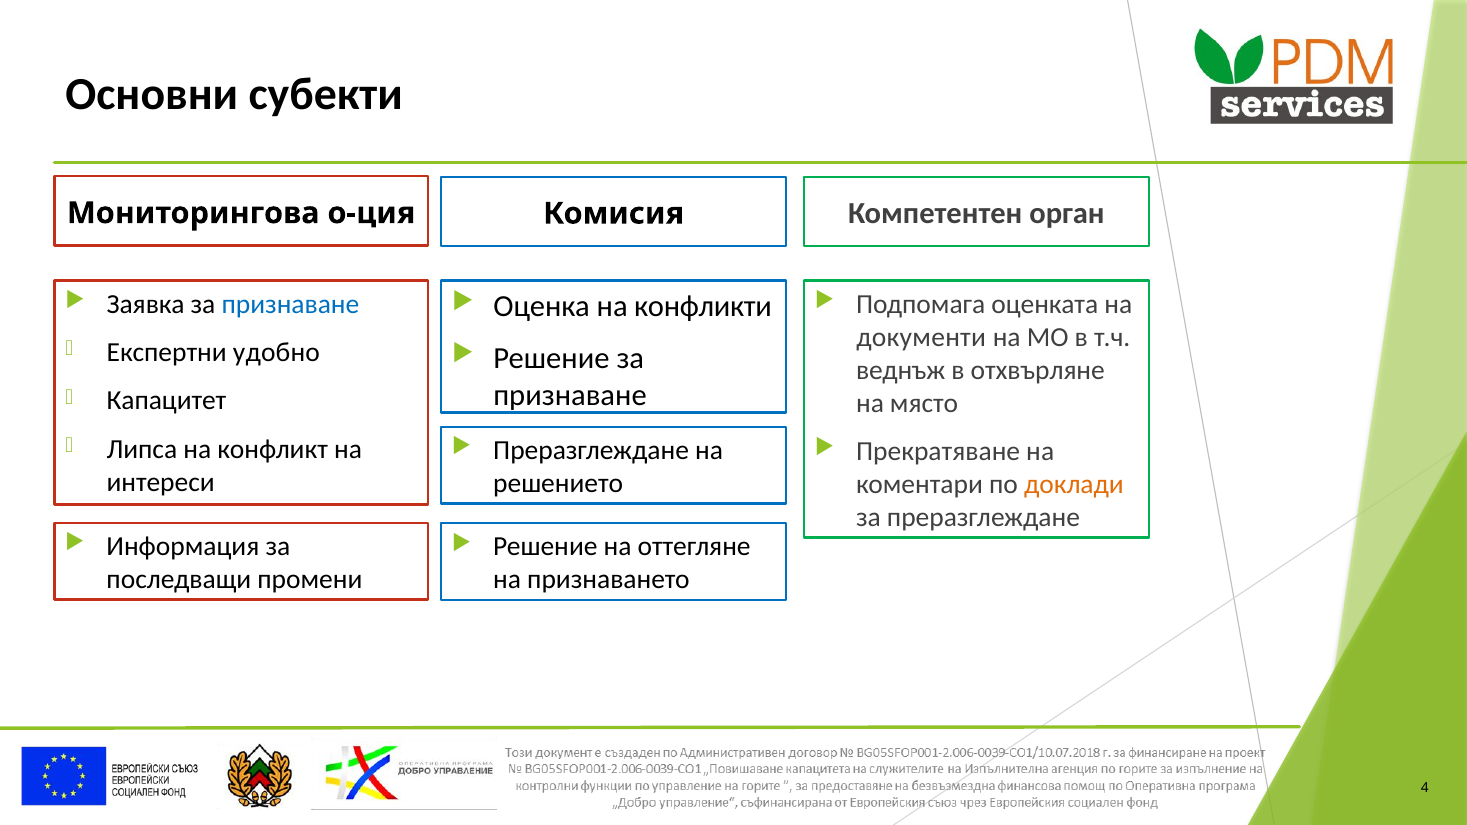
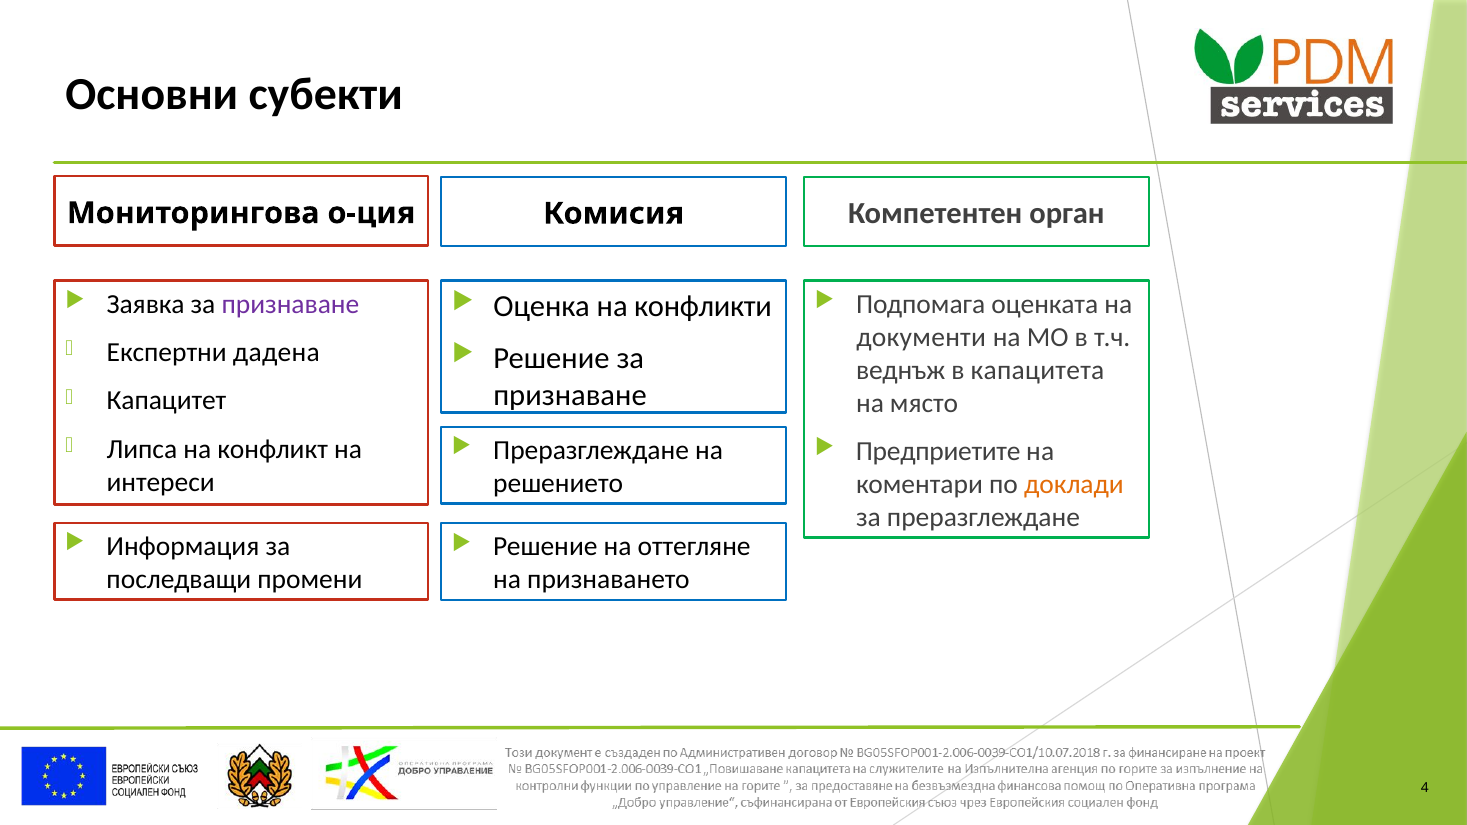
признаване at (290, 304) colour: blue -> purple
удобно: удобно -> дадена
отхвърляне: отхвърляне -> капацитета
Прекратяване: Прекратяване -> Предприетите
